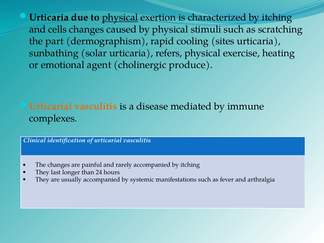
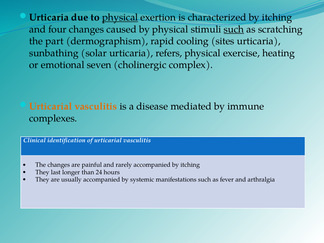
cells: cells -> four
such at (234, 29) underline: none -> present
agent: agent -> seven
produce: produce -> complex
